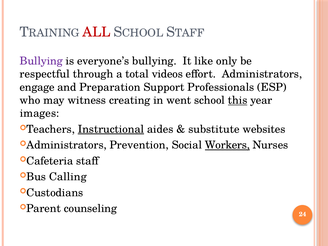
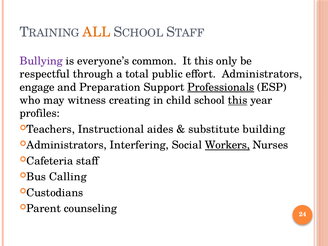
ALL colour: red -> orange
everyone’s bullying: bullying -> common
It like: like -> this
videos: videos -> public
Professionals underline: none -> present
went: went -> child
images: images -> profiles
Instructional underline: present -> none
websites: websites -> building
Prevention: Prevention -> Interfering
